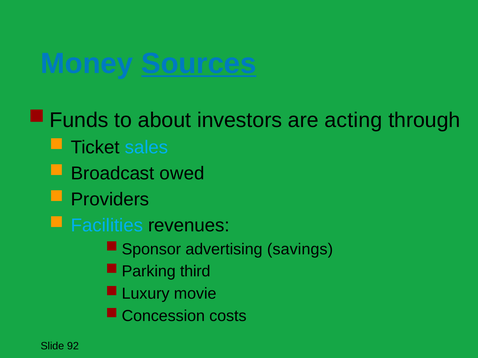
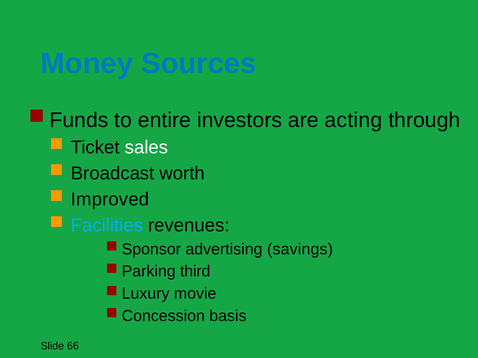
Sources underline: present -> none
about: about -> entire
sales colour: light blue -> white
owed: owed -> worth
Providers: Providers -> Improved
costs: costs -> basis
92: 92 -> 66
